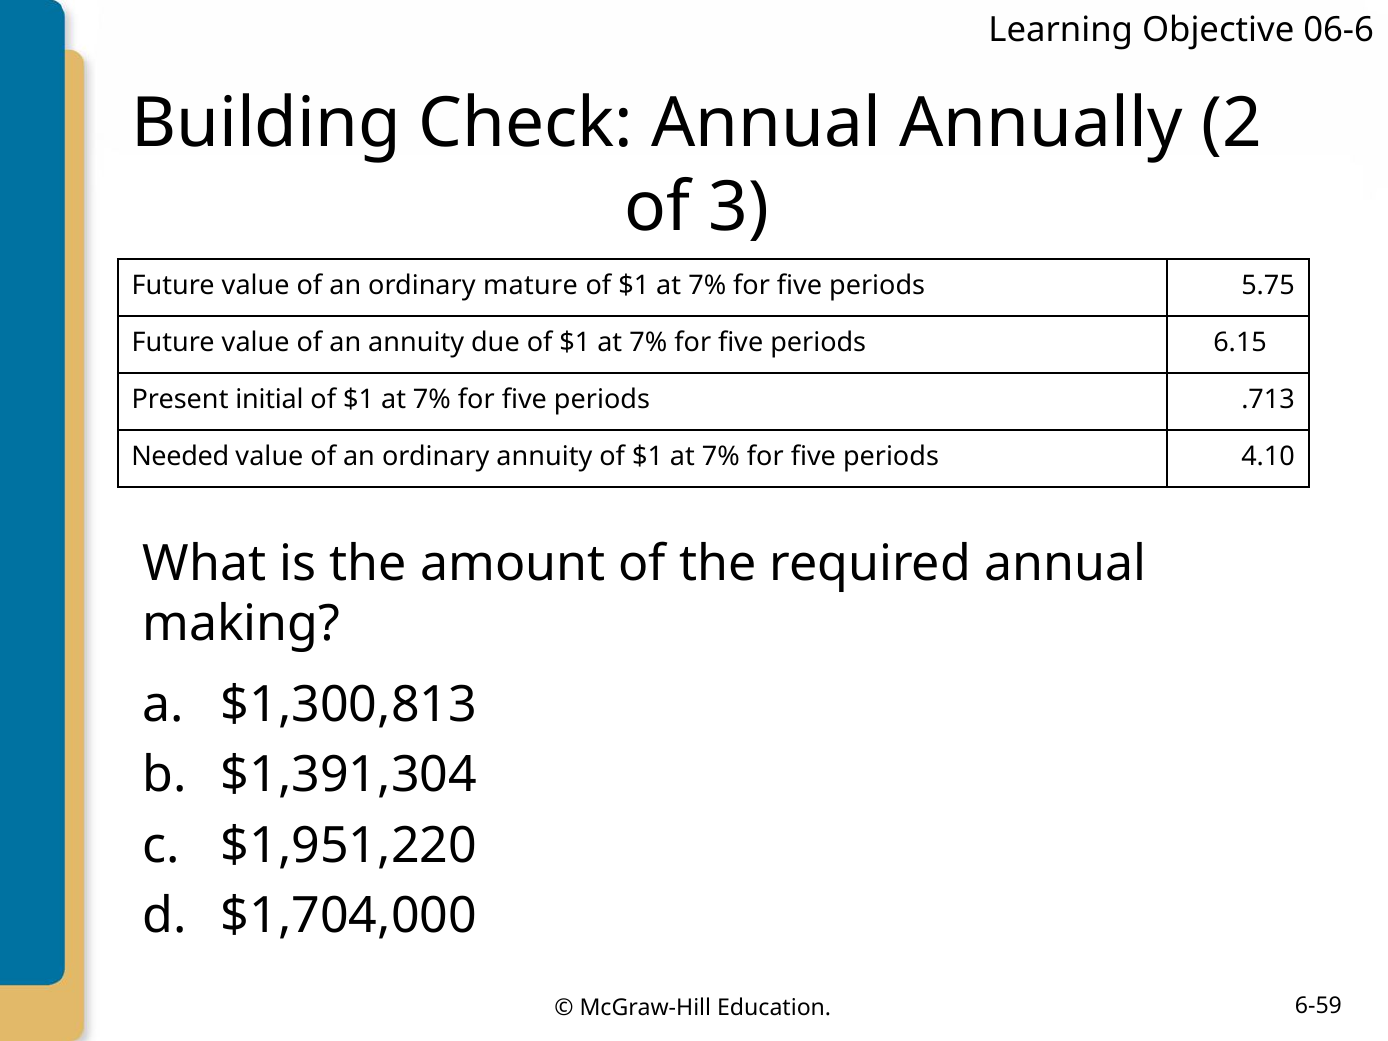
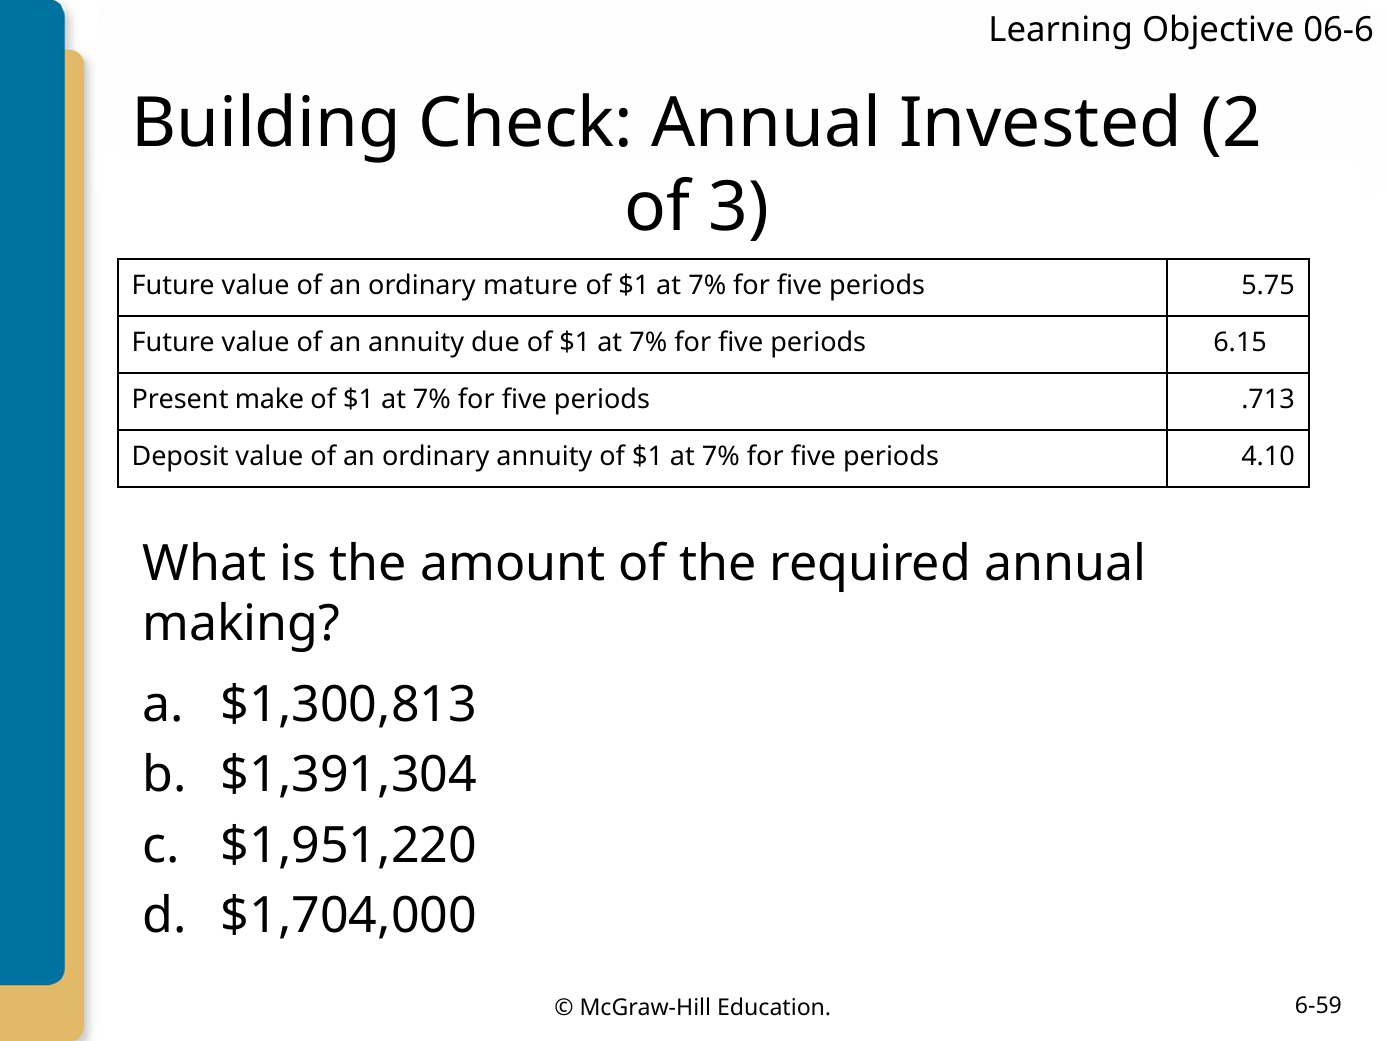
Annually: Annually -> Invested
initial: initial -> make
Needed: Needed -> Deposit
